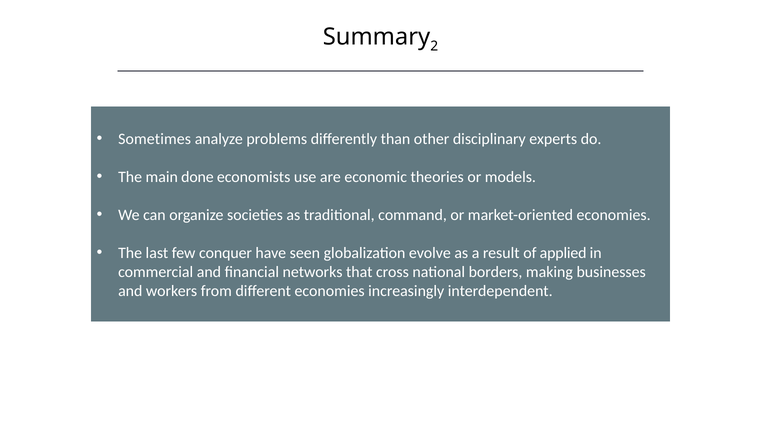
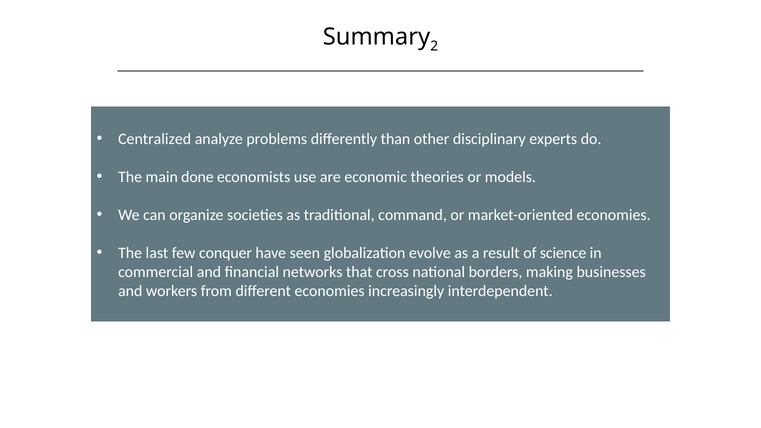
Sometimes: Sometimes -> Centralized
applied: applied -> science
